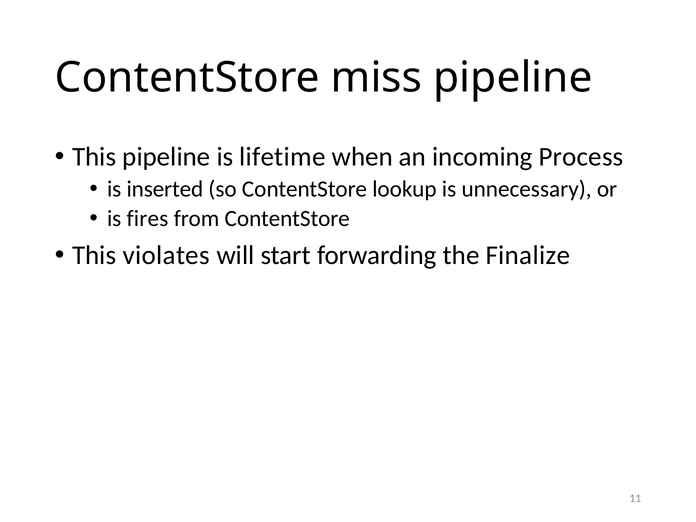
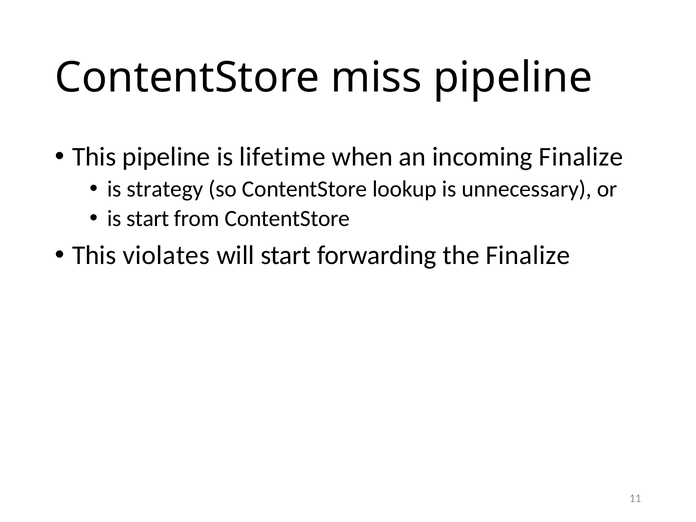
incoming Process: Process -> Finalize
inserted: inserted -> strategy
is fires: fires -> start
